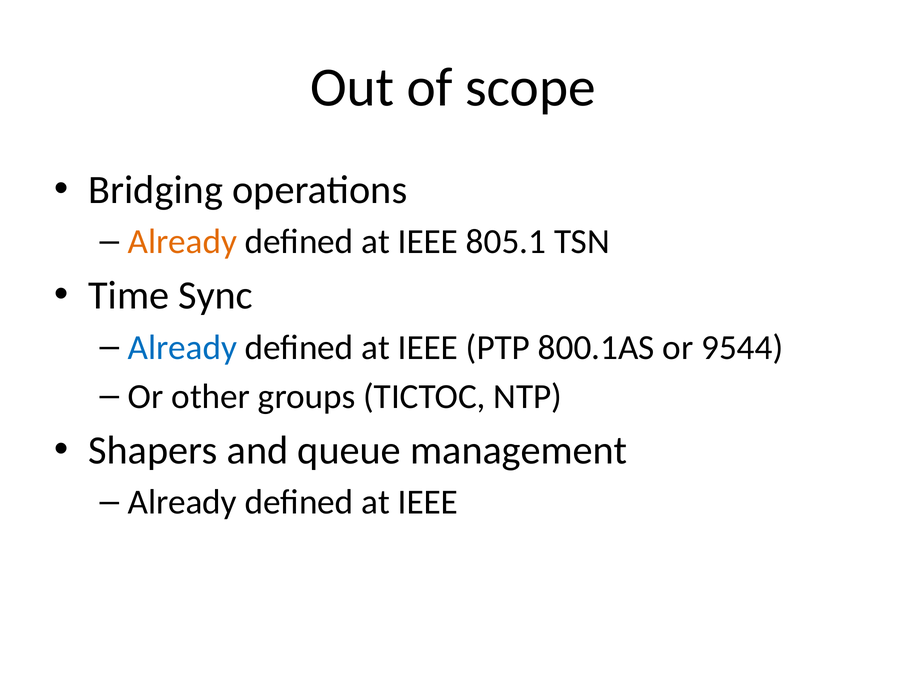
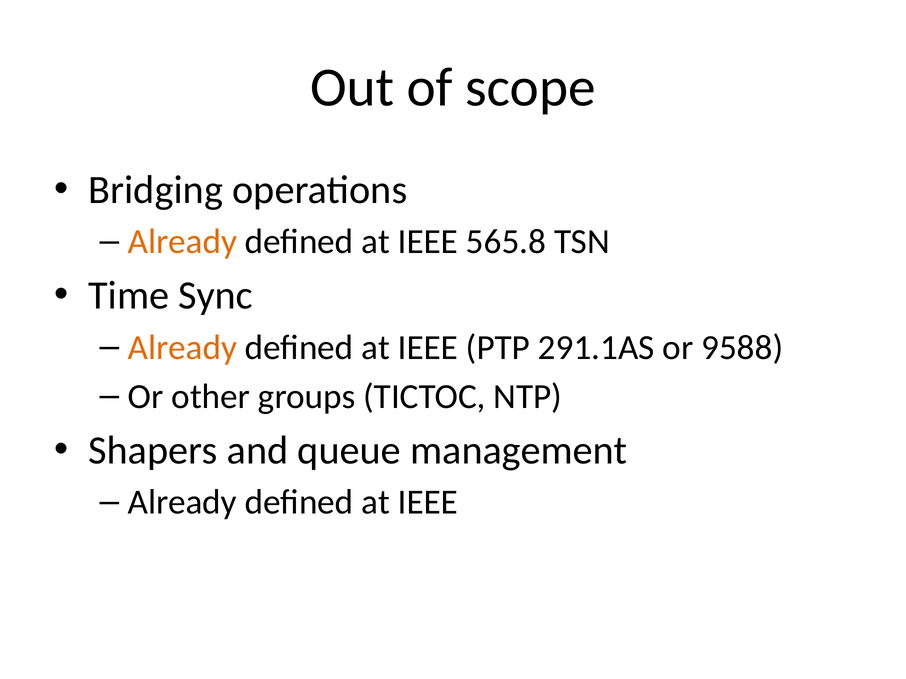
805.1: 805.1 -> 565.8
Already at (182, 348) colour: blue -> orange
800.1AS: 800.1AS -> 291.1AS
9544: 9544 -> 9588
